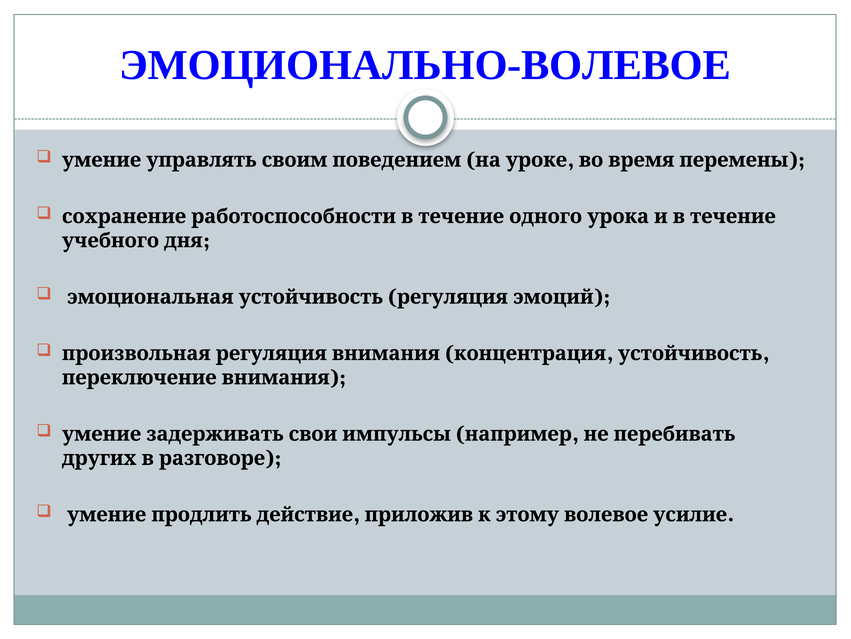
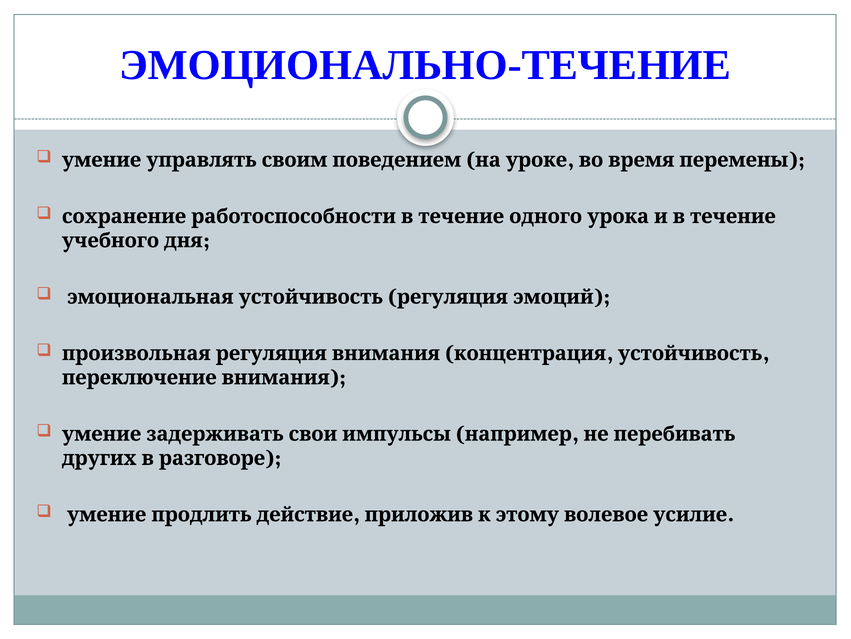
ЭМОЦИОНАЛЬНО-ВОЛЕВОЕ: ЭМОЦИОНАЛЬНО-ВОЛЕВОЕ -> ЭМОЦИОНАЛЬНО-ТЕЧЕНИЕ
